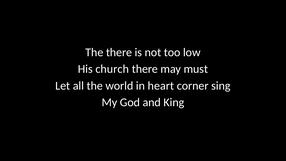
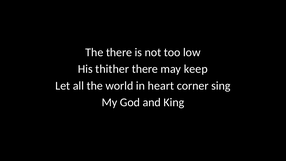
church: church -> thither
must: must -> keep
